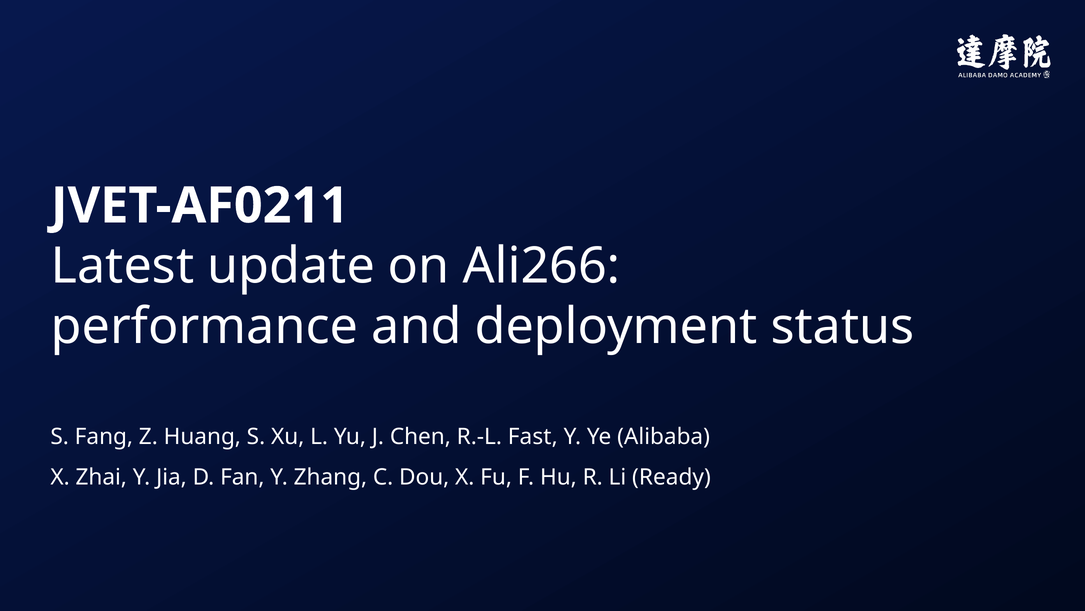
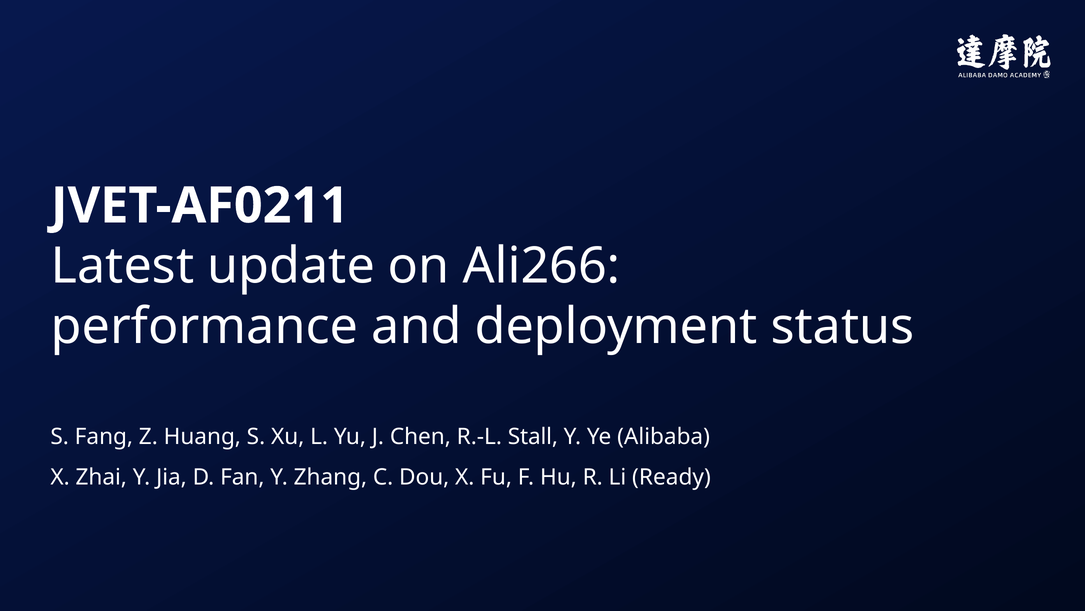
Fast: Fast -> Stall
